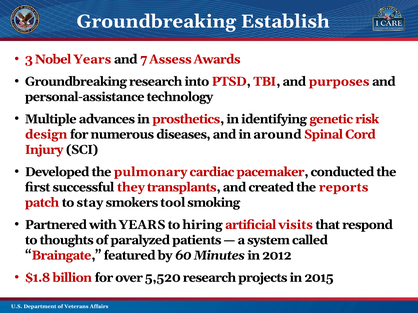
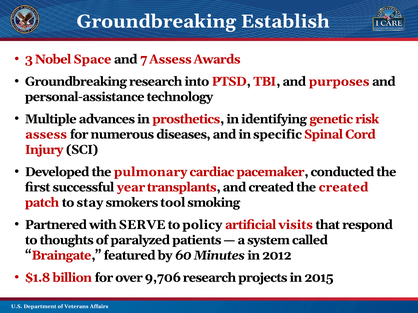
Nobel Years: Years -> Space
design at (46, 135): design -> assess
around: around -> specific
they: they -> year
the reports: reports -> created
with YEARS: YEARS -> SERVE
hiring: hiring -> policy
5,520: 5,520 -> 9,706
